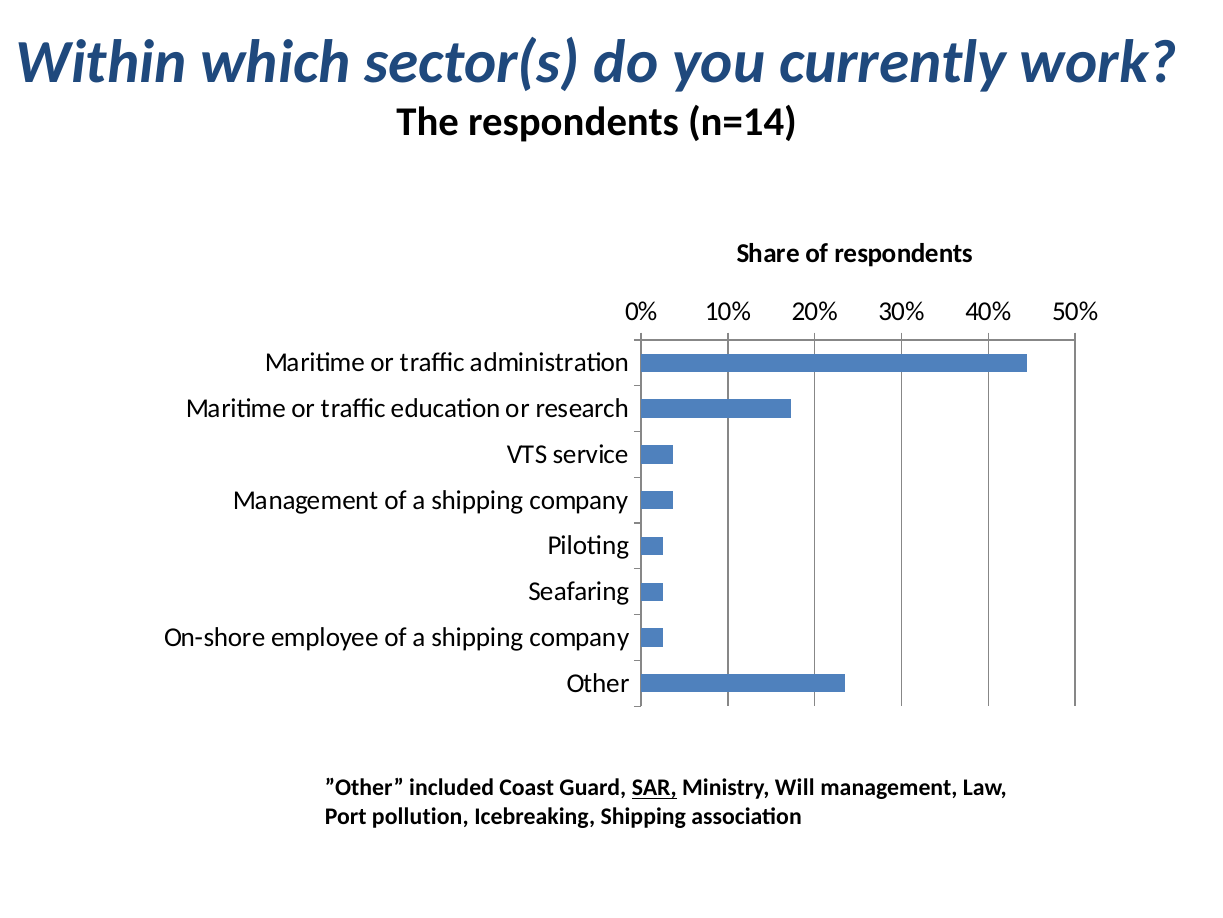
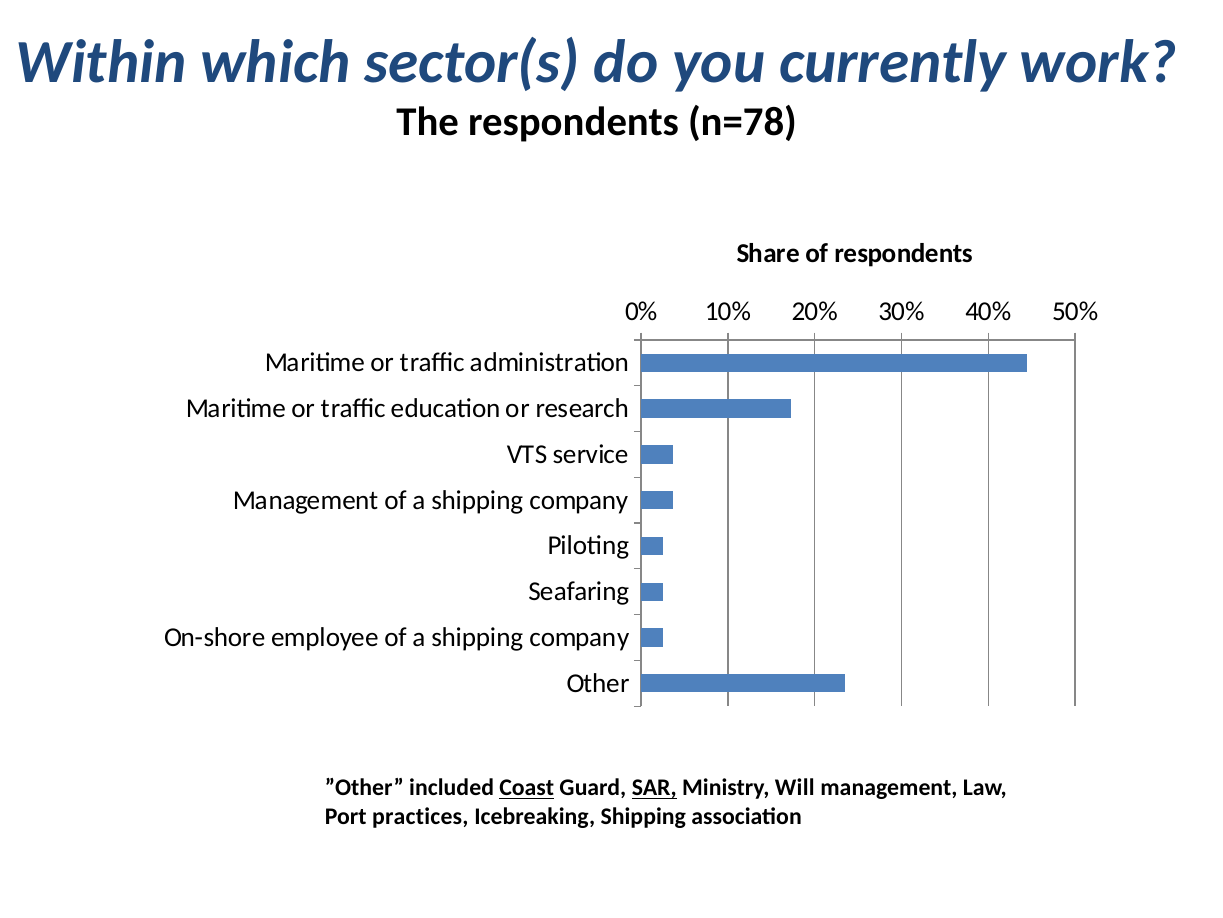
n=14: n=14 -> n=78
Coast underline: none -> present
pollution: pollution -> practices
